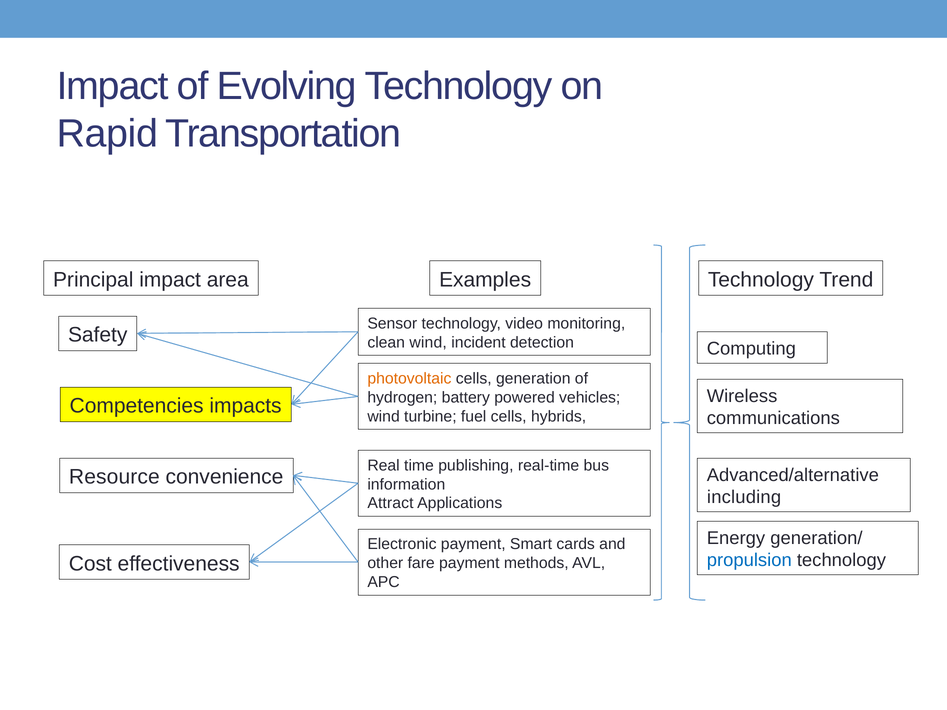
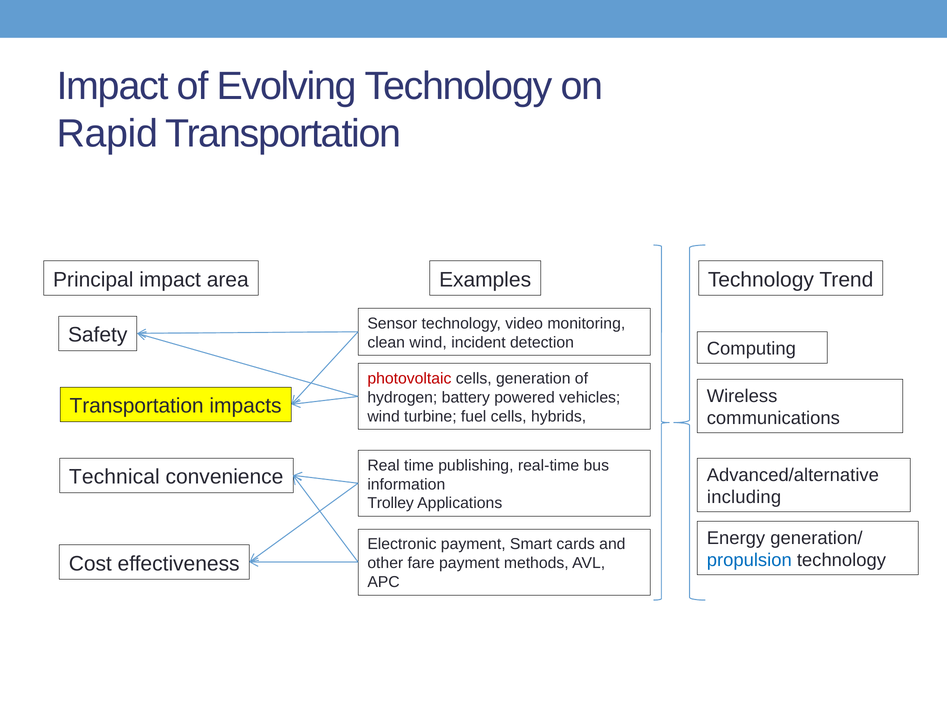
photovoltaic colour: orange -> red
Competencies at (137, 406): Competencies -> Transportation
Resource: Resource -> Technical
Attract: Attract -> Trolley
